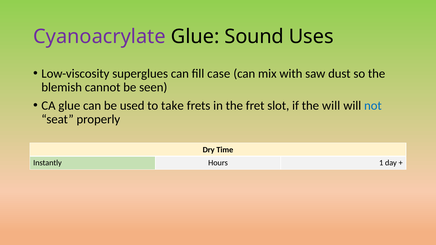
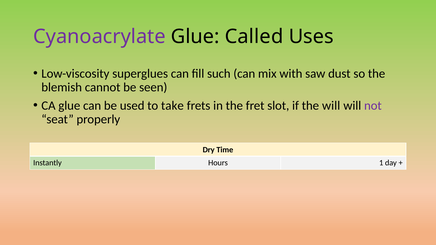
Sound: Sound -> Called
case: case -> such
not colour: blue -> purple
